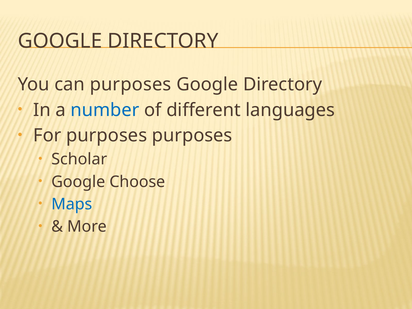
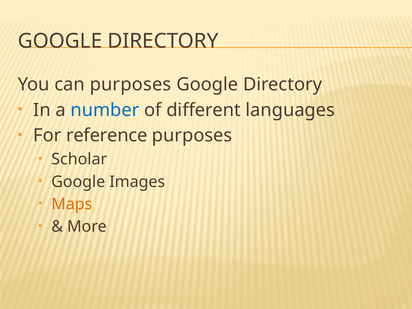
For purposes: purposes -> reference
Choose: Choose -> Images
Maps colour: blue -> orange
